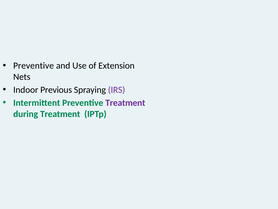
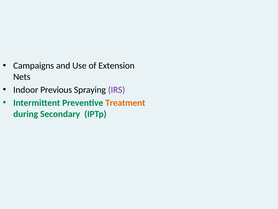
Preventive at (34, 66): Preventive -> Campaigns
Treatment at (125, 103) colour: purple -> orange
during Treatment: Treatment -> Secondary
